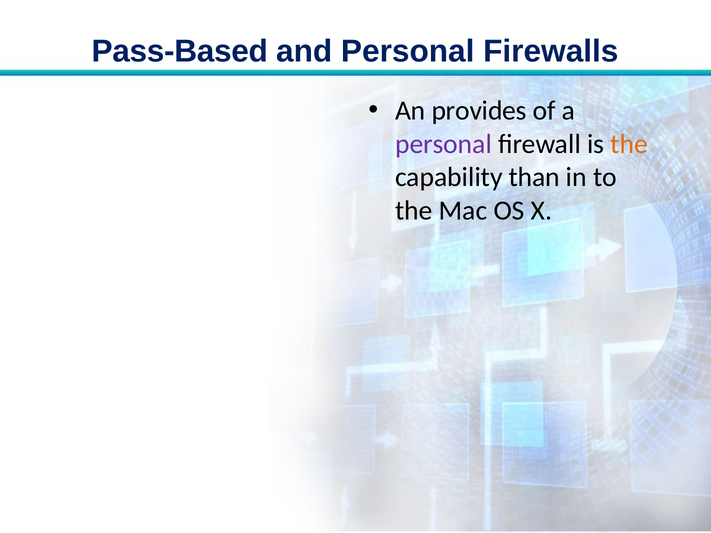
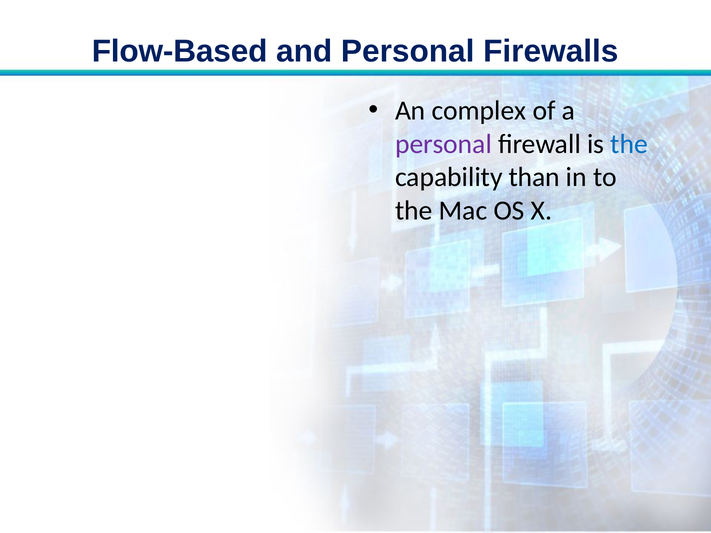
Pass-Based: Pass-Based -> Flow-Based
provides: provides -> complex
the at (629, 144) colour: orange -> blue
